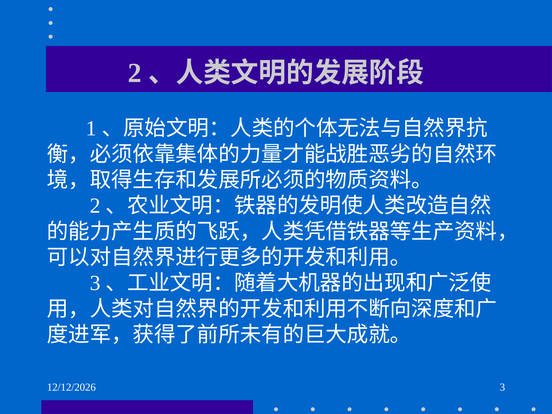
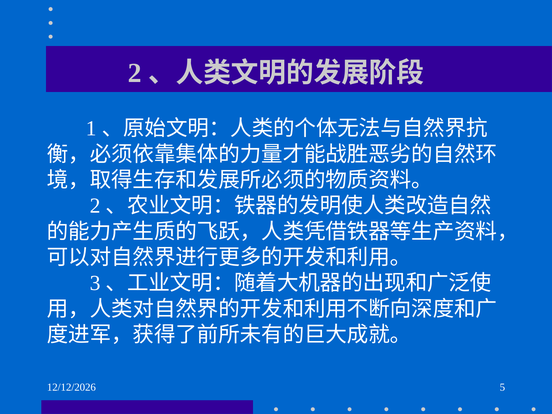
3 at (502, 387): 3 -> 5
